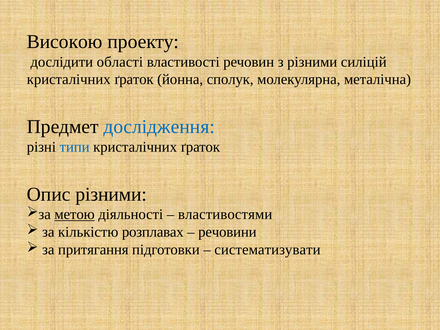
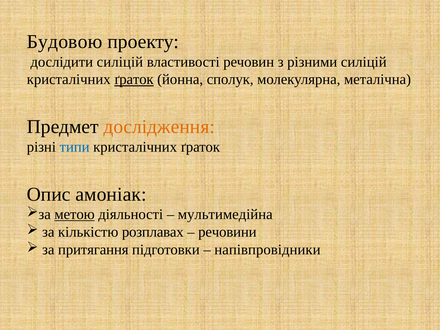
Високою: Високою -> Будовою
дослідити області: області -> силіцій
ґраток at (134, 79) underline: none -> present
дослідження colour: blue -> orange
Опис різними: різними -> амоніак
властивостями: властивостями -> мультимедійна
систематизувати: систематизувати -> напівпровідники
